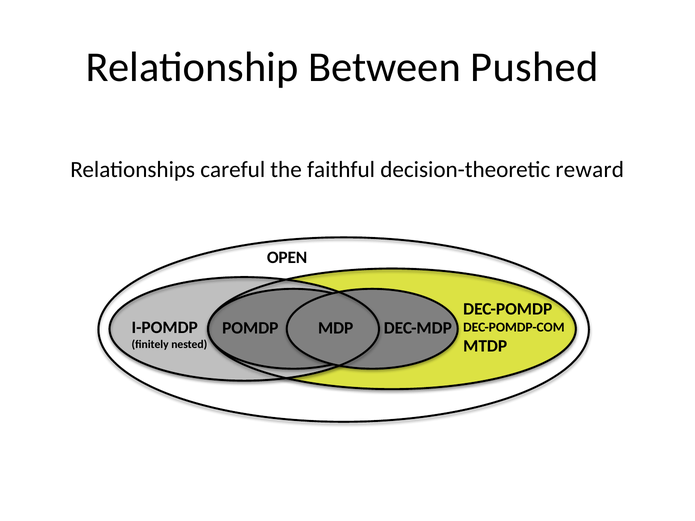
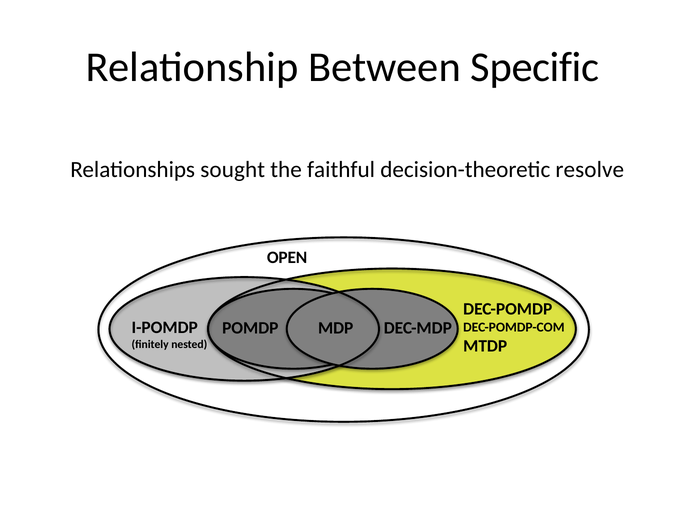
Pushed: Pushed -> Specific
careful: careful -> sought
reward: reward -> resolve
